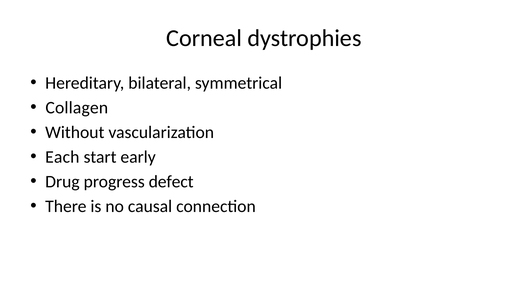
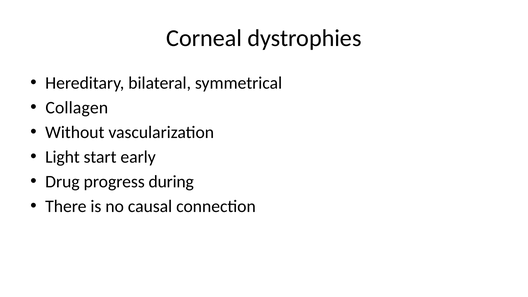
Each: Each -> Light
defect: defect -> during
